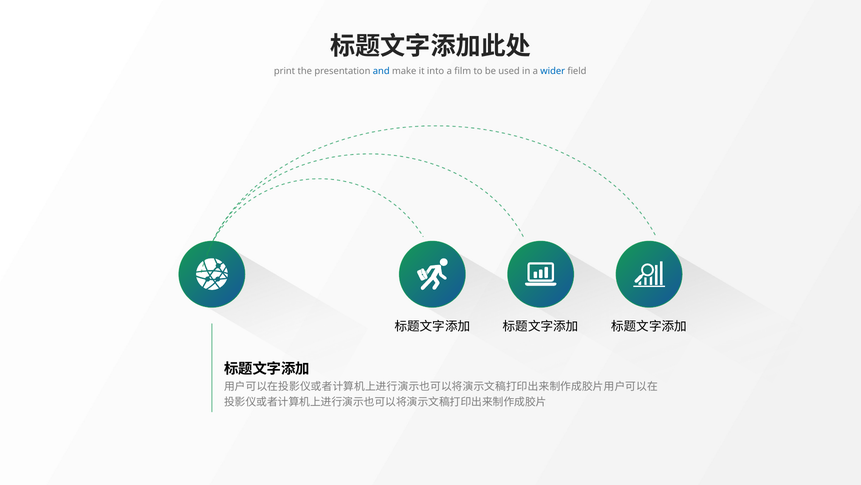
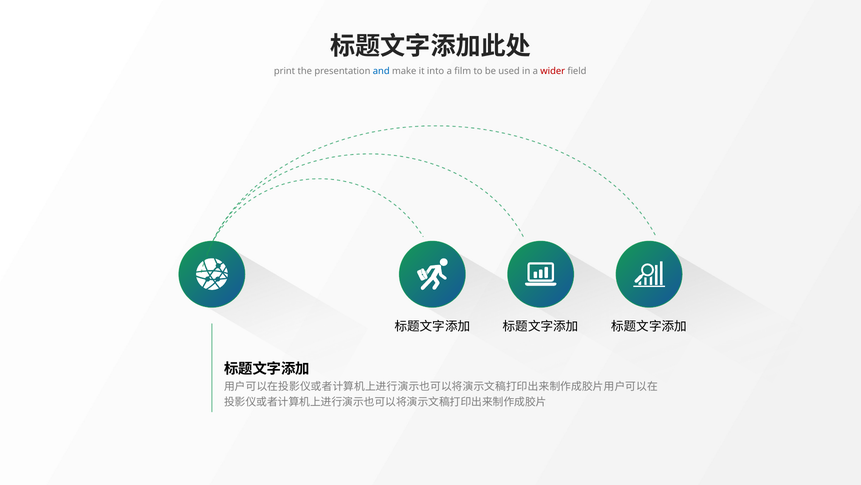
wider colour: blue -> red
